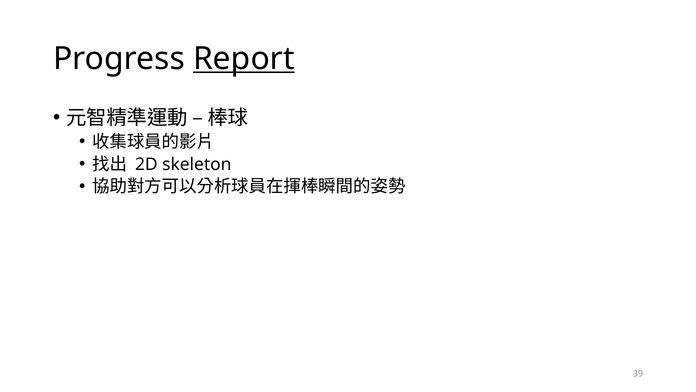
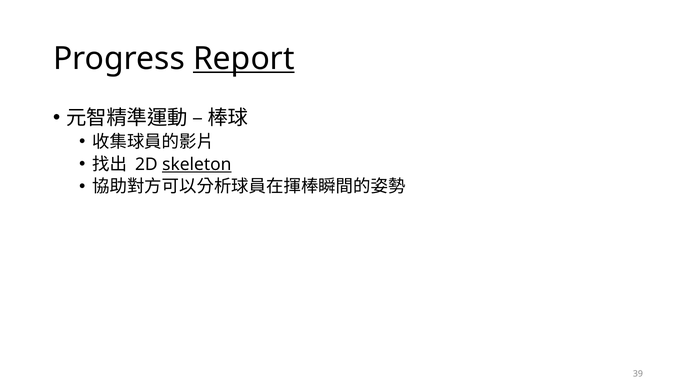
skeleton underline: none -> present
